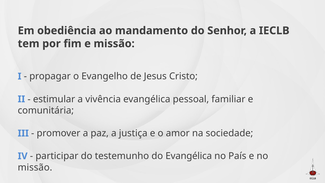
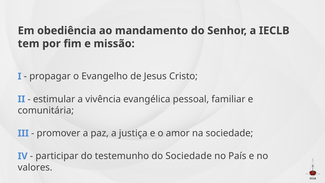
do Evangélica: Evangélica -> Sociedade
missão at (35, 167): missão -> valores
